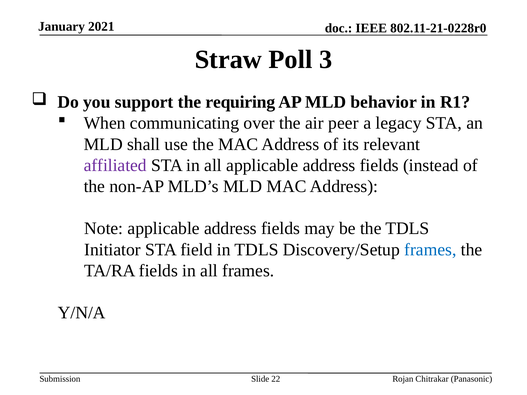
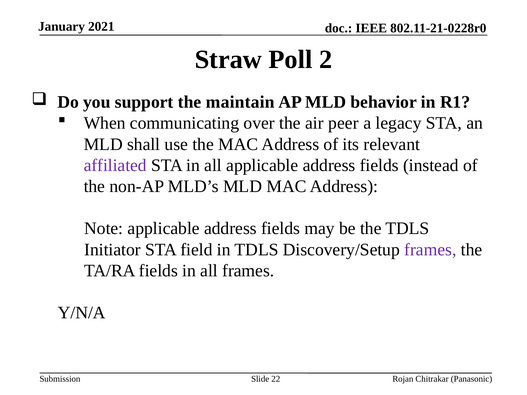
3: 3 -> 2
requiring: requiring -> maintain
frames at (430, 250) colour: blue -> purple
